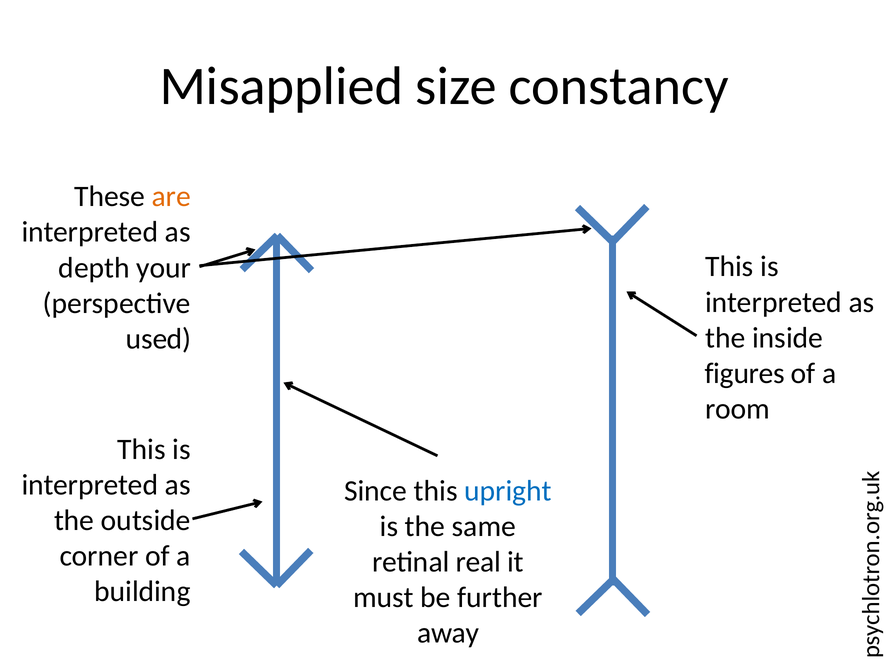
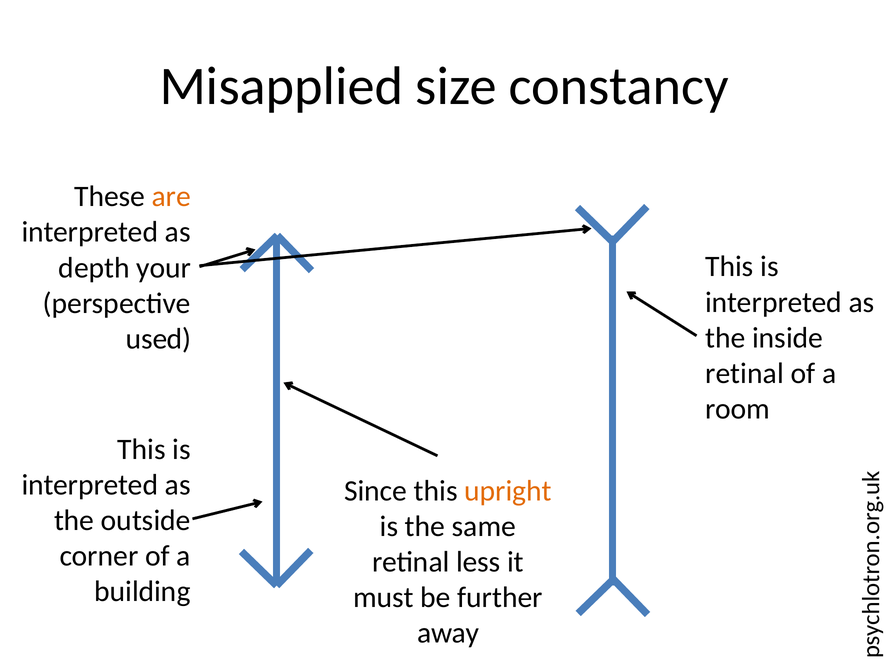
figures at (745, 373): figures -> retinal
upright colour: blue -> orange
real: real -> less
